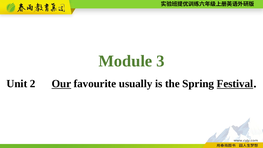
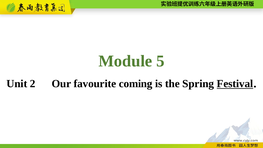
3: 3 -> 5
Our underline: present -> none
usually: usually -> coming
